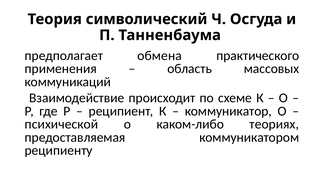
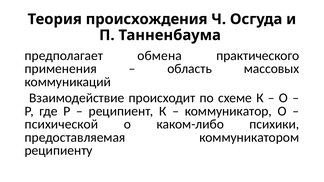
символический: символический -> происхождения
теориях: теориях -> психики
